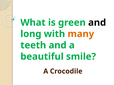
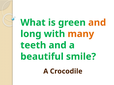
and at (97, 23) colour: black -> orange
